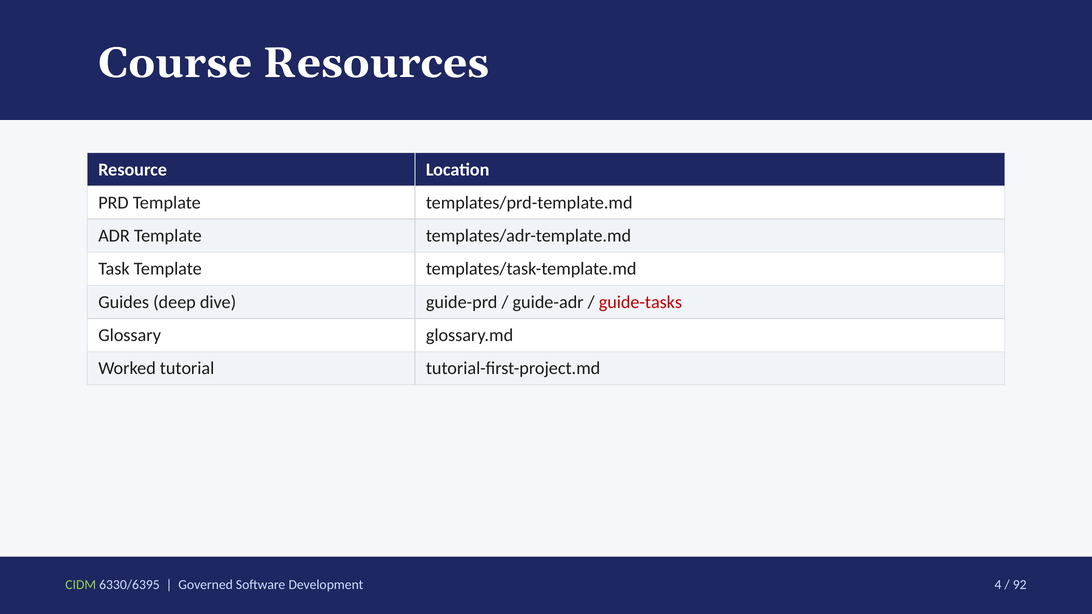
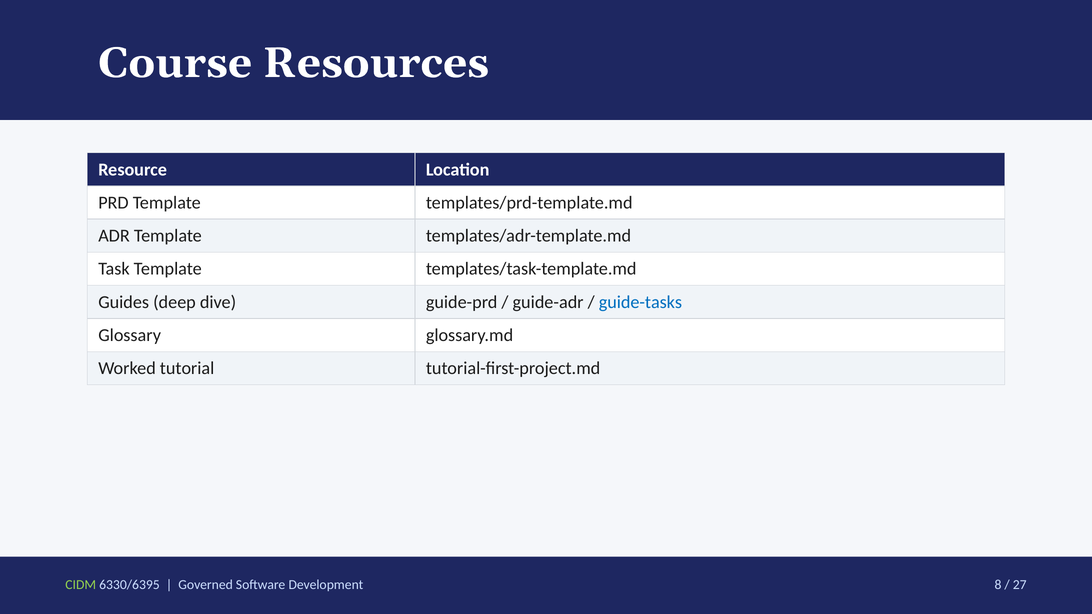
guide-tasks colour: red -> blue
4: 4 -> 8
92: 92 -> 27
